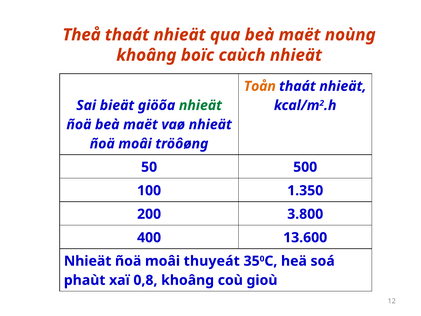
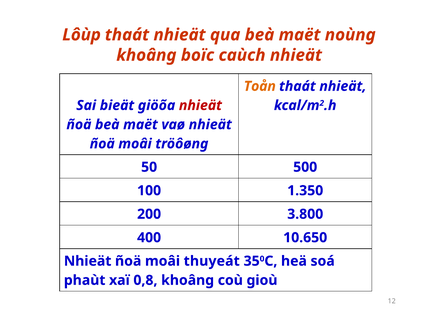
Theå: Theå -> Lôùp
nhieät at (200, 105) colour: green -> red
13.600: 13.600 -> 10.650
